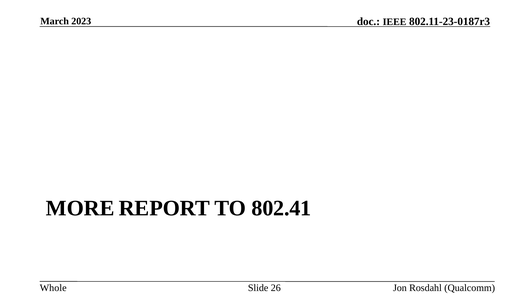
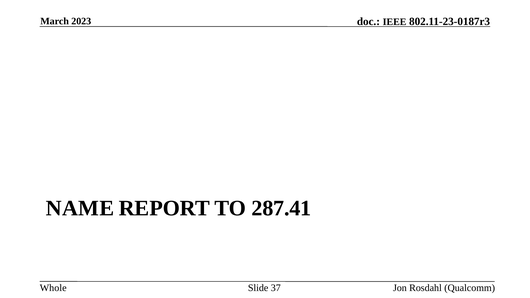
MORE: MORE -> NAME
802.41: 802.41 -> 287.41
26: 26 -> 37
